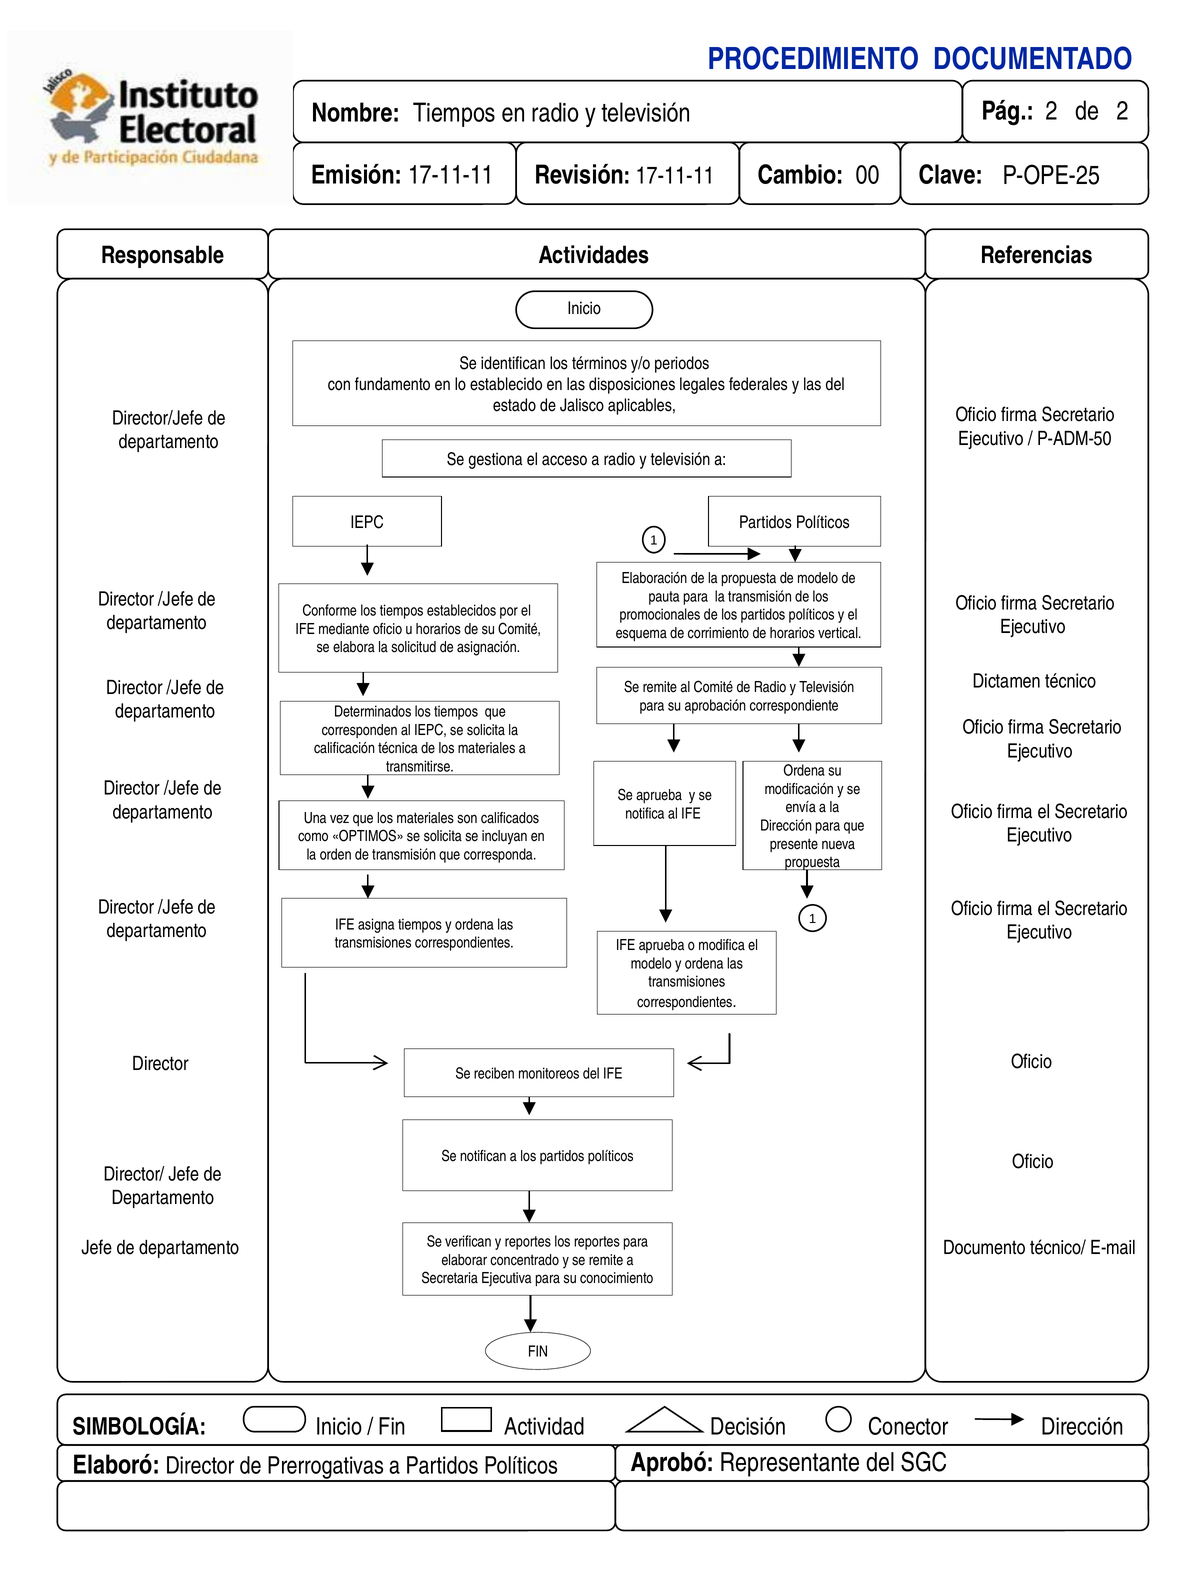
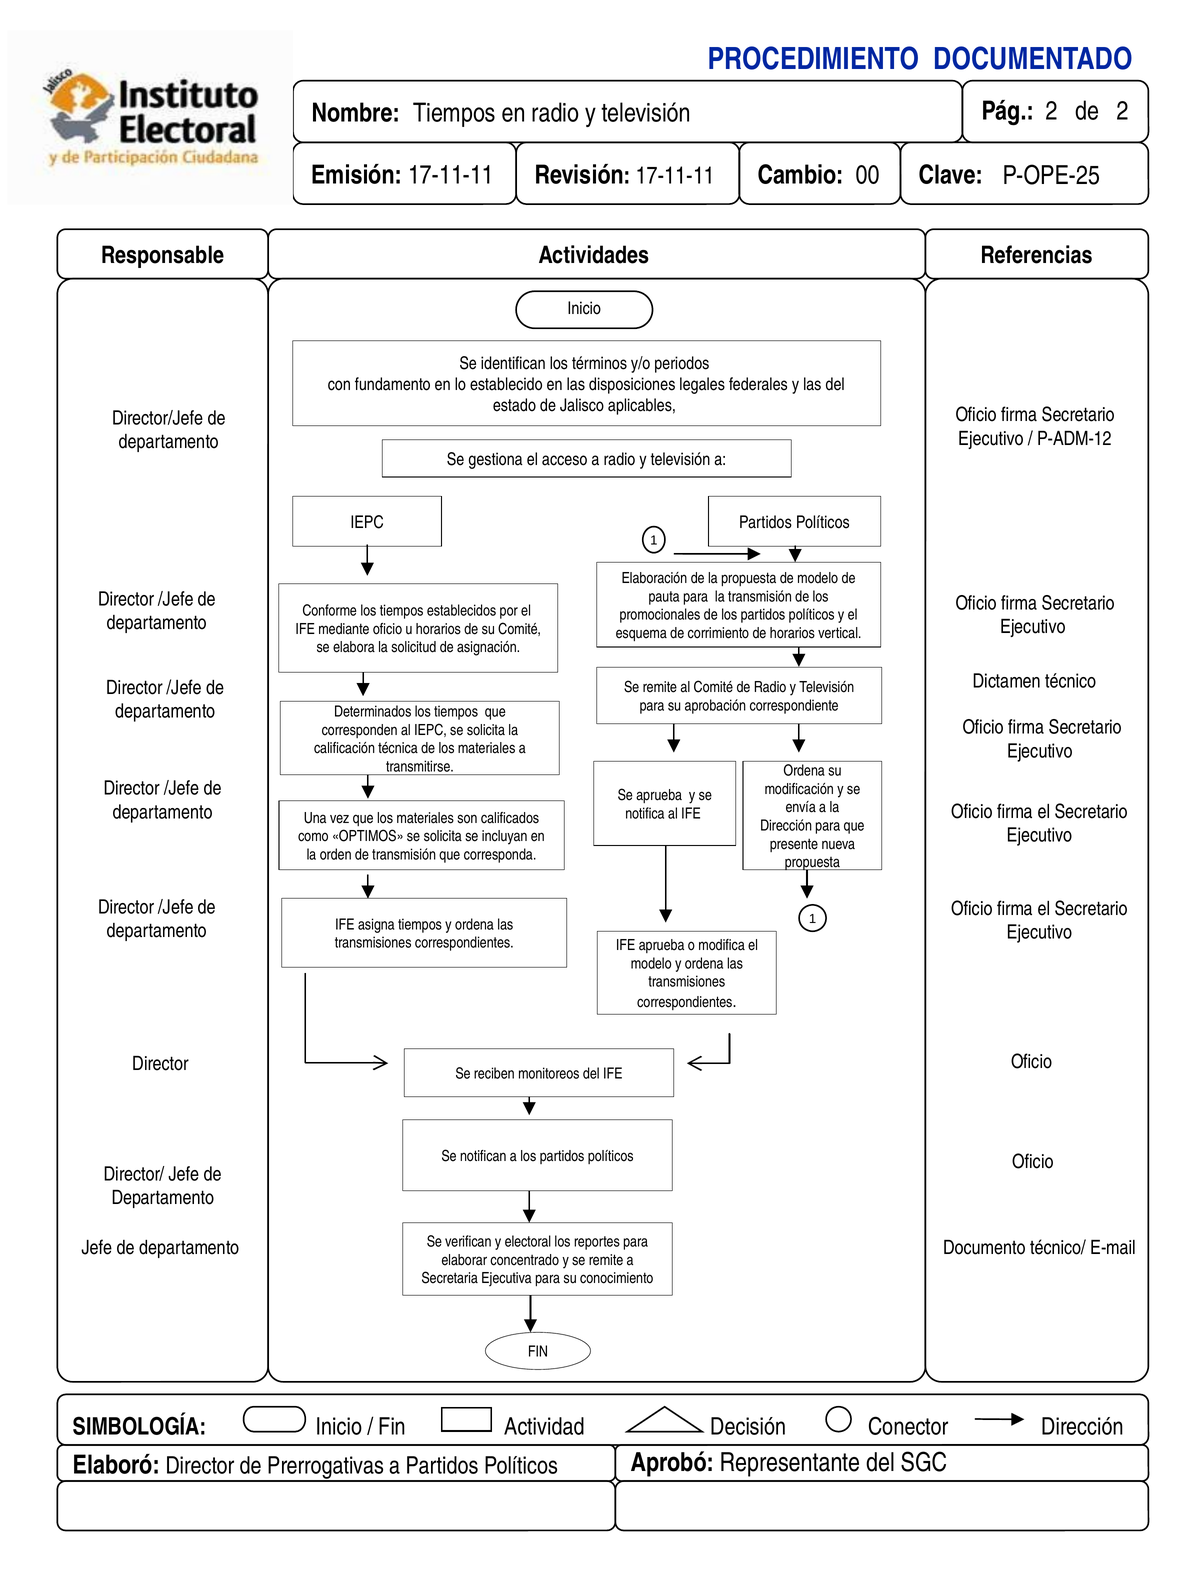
P-ADM-50: P-ADM-50 -> P-ADM-12
y reportes: reportes -> electoral
